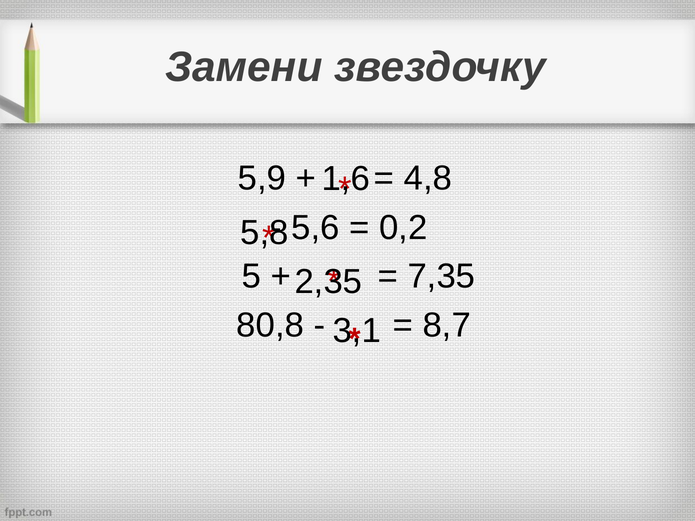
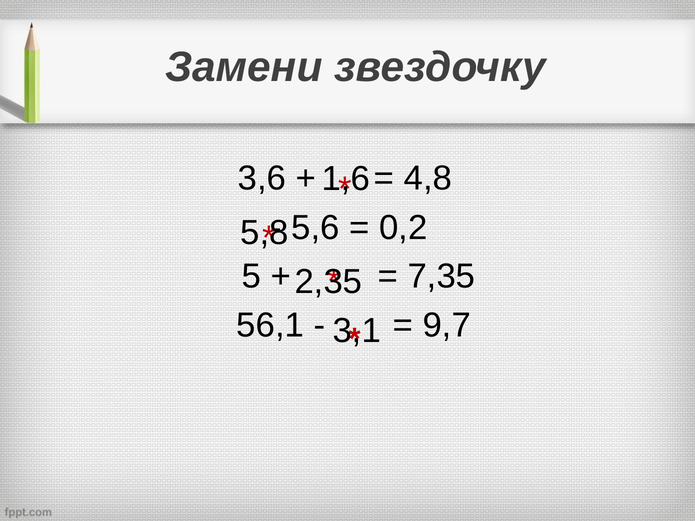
5,9: 5,9 -> 3,6
80,8: 80,8 -> 56,1
8,7: 8,7 -> 9,7
